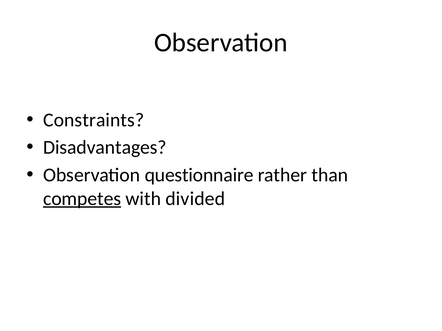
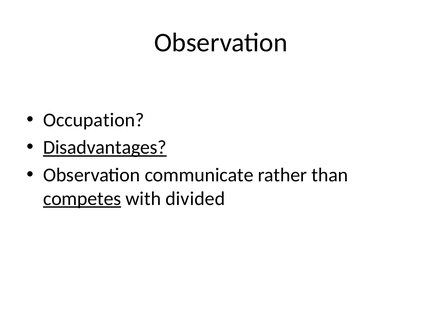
Constraints: Constraints -> Occupation
Disadvantages underline: none -> present
questionnaire: questionnaire -> communicate
